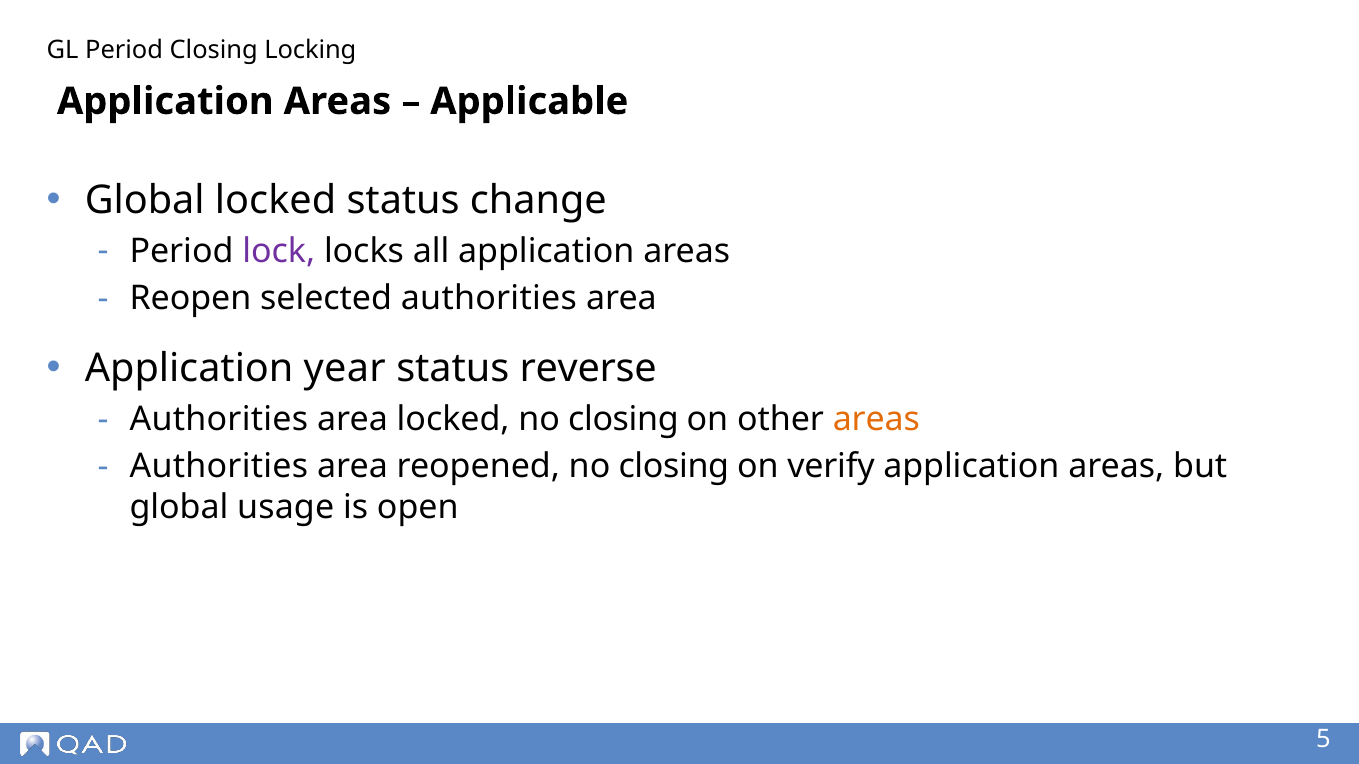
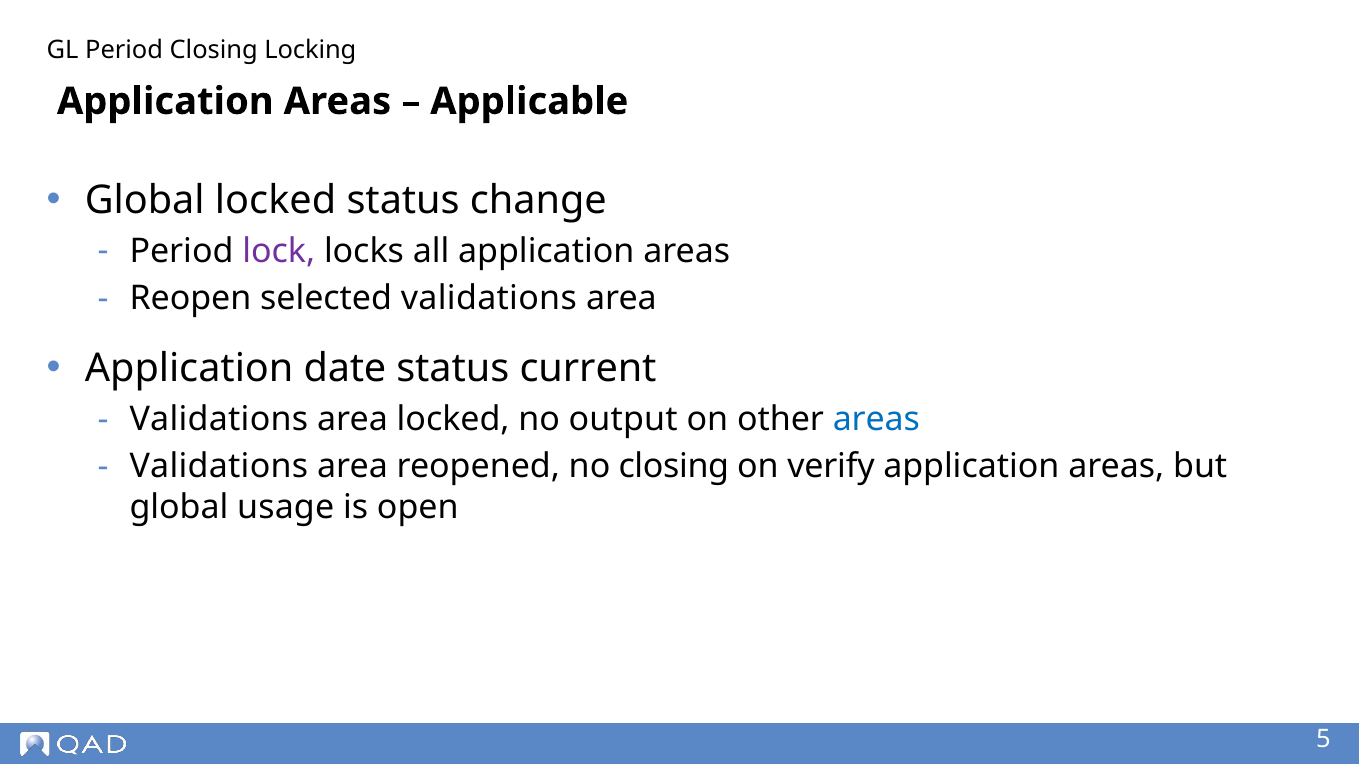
selected authorities: authorities -> validations
year: year -> date
reverse: reverse -> current
Authorities at (219, 419): Authorities -> Validations
locked no closing: closing -> output
areas at (876, 419) colour: orange -> blue
Authorities at (219, 467): Authorities -> Validations
